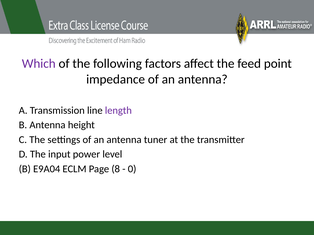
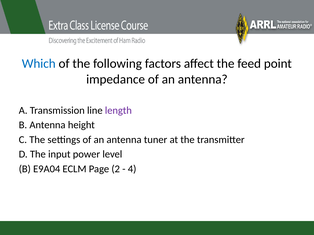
Which colour: purple -> blue
8: 8 -> 2
0: 0 -> 4
